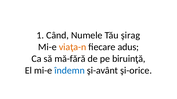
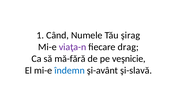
viaţa-n colour: orange -> purple
adus: adus -> drag
biruinţă: biruinţă -> veşnicie
şi-orice: şi-orice -> şi-slavă
